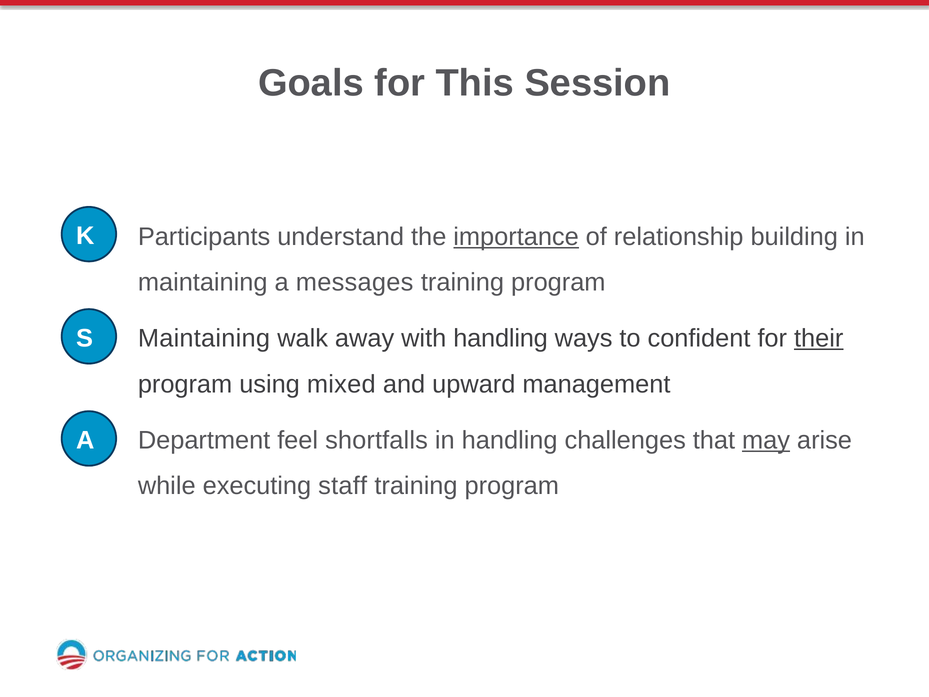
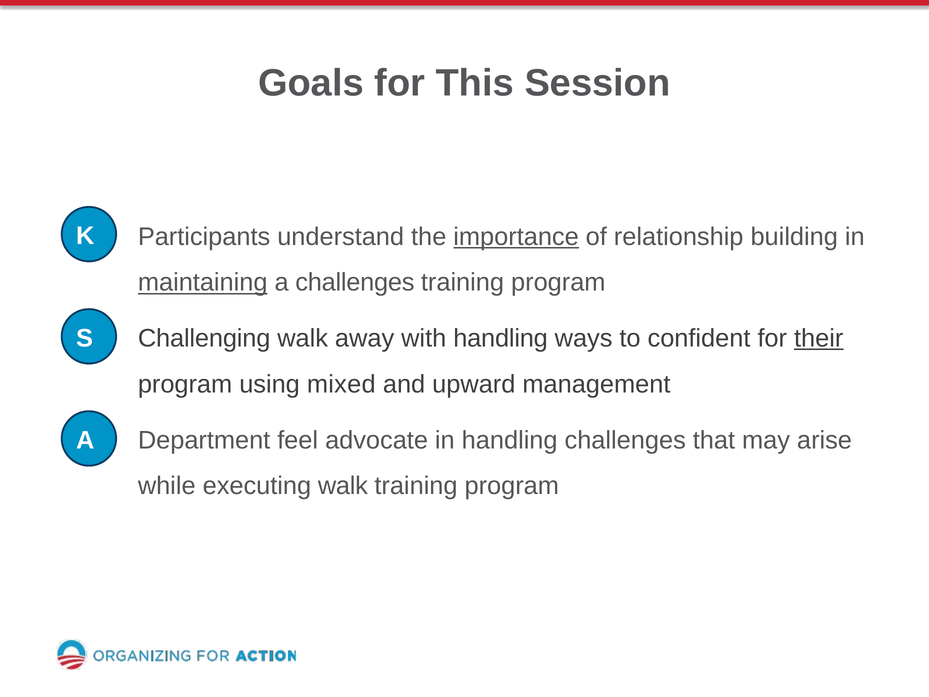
maintaining at (203, 283) underline: none -> present
a messages: messages -> challenges
Maintaining at (204, 338): Maintaining -> Challenging
shortfalls: shortfalls -> advocate
may underline: present -> none
executing staff: staff -> walk
